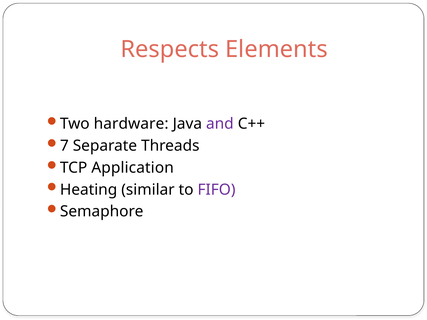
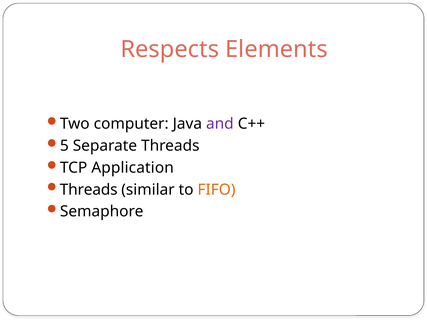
hardware: hardware -> computer
7: 7 -> 5
Heating at (89, 190): Heating -> Threads
FIFO colour: purple -> orange
